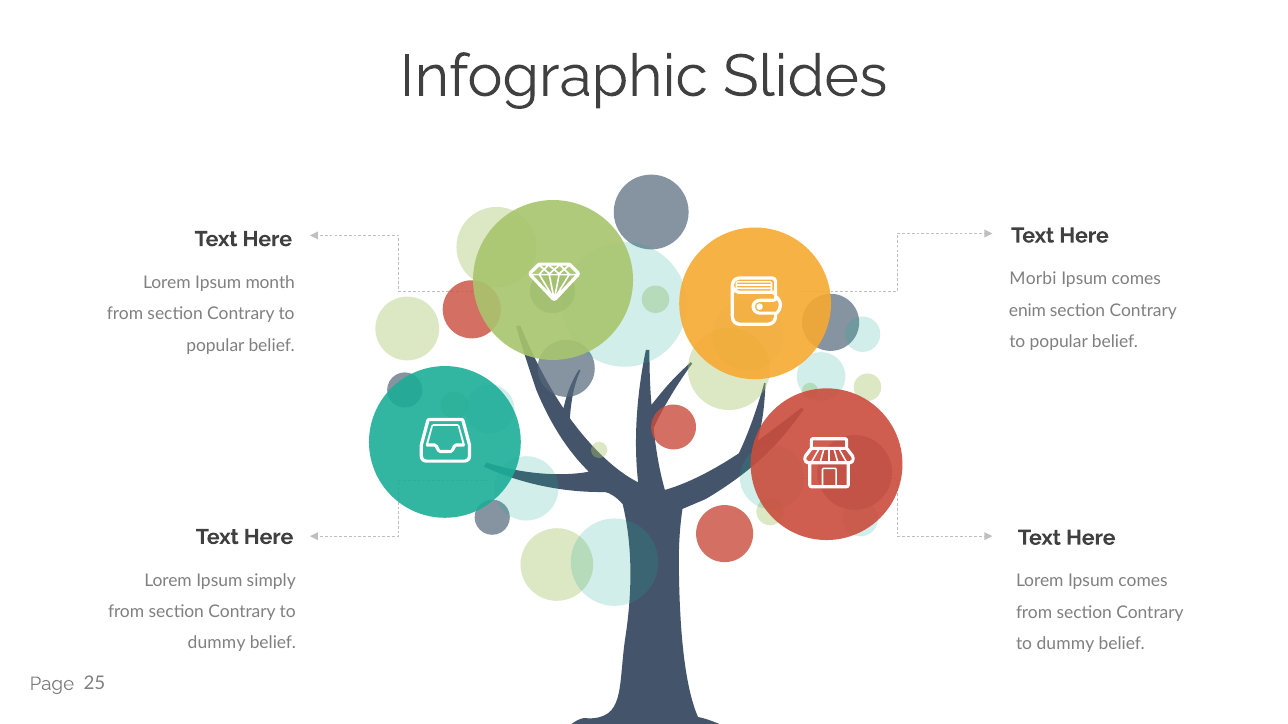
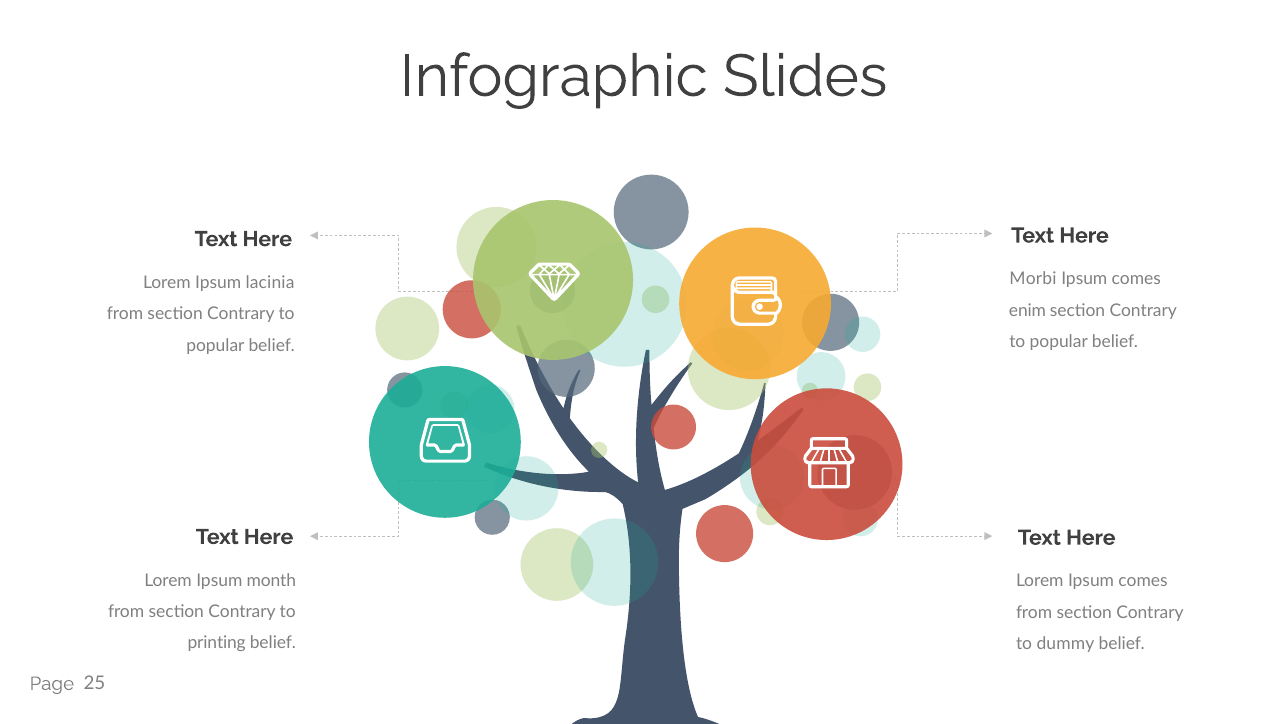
month: month -> lacinia
simply: simply -> month
dummy at (217, 644): dummy -> printing
